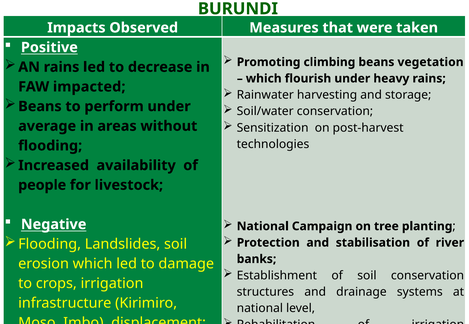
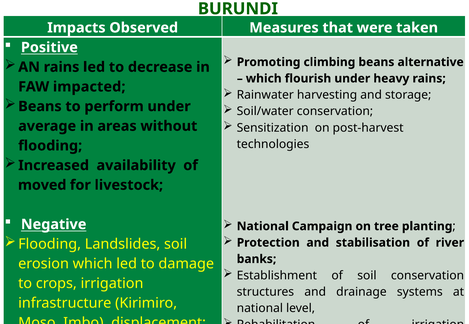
vegetation: vegetation -> alternative
people: people -> moved
